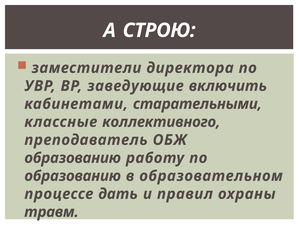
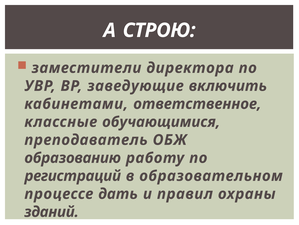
старательными: старательными -> ответственное
коллективного: коллективного -> обучающимися
образованию at (73, 175): образованию -> регистраций
травм: травм -> зданий
